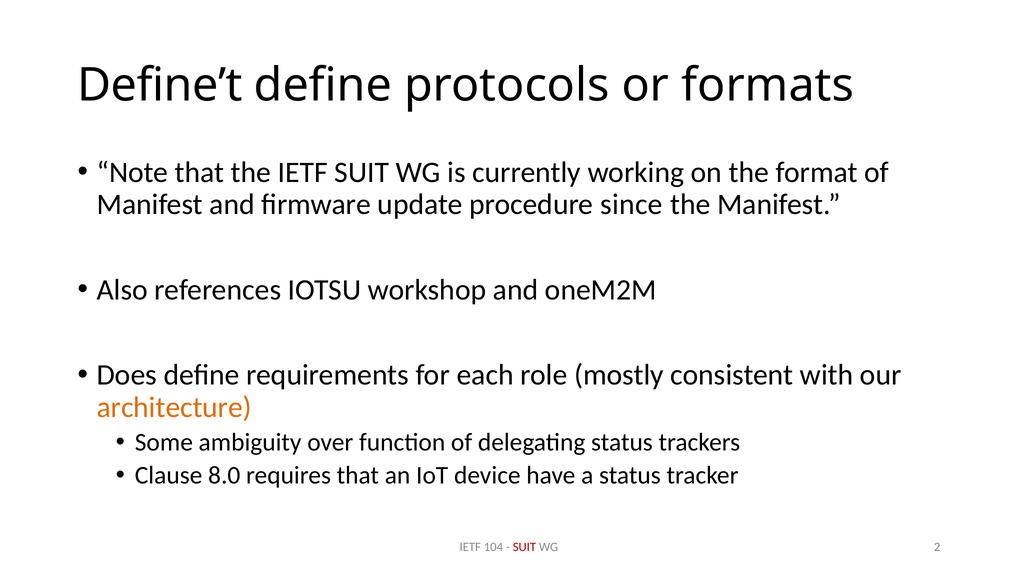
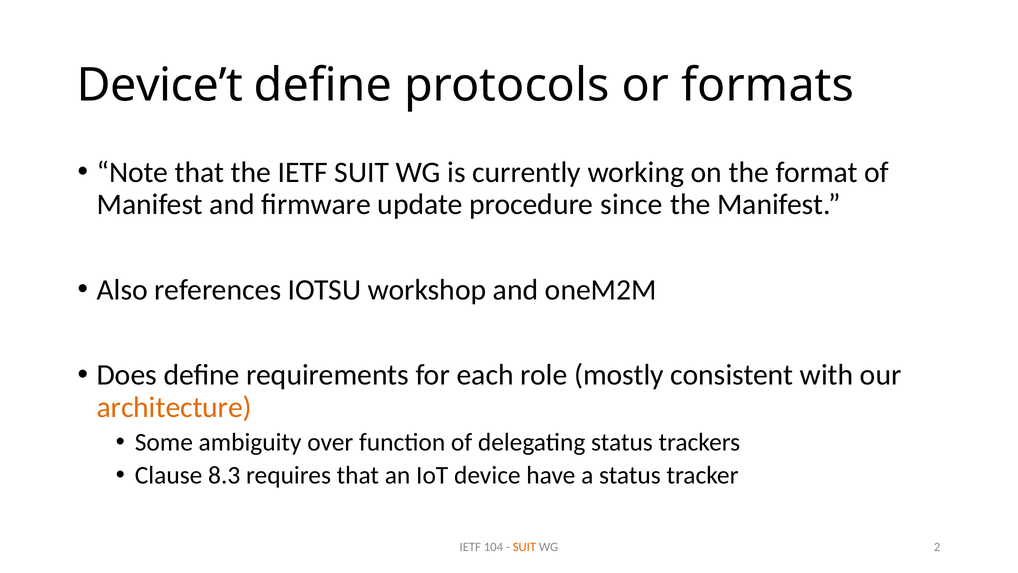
Define’t: Define’t -> Device’t
8.0: 8.0 -> 8.3
SUIT at (524, 547) colour: red -> orange
